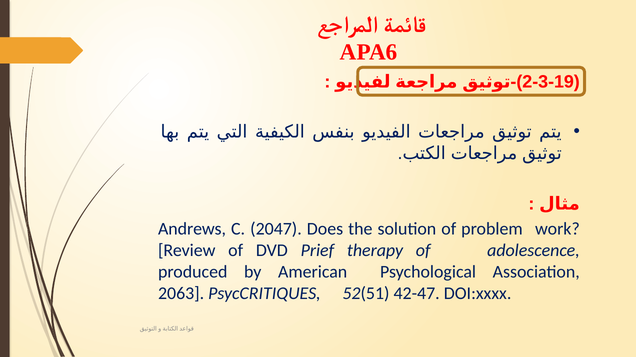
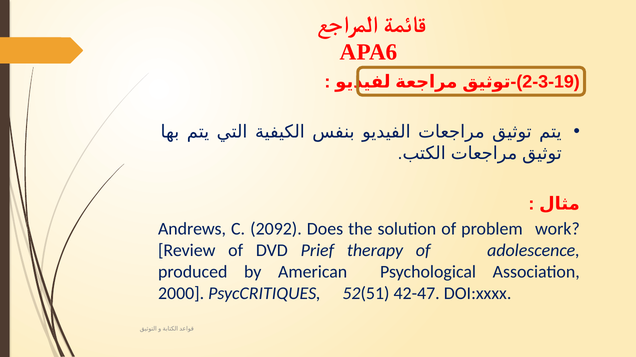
2047: 2047 -> 2092
2063: 2063 -> 2000
